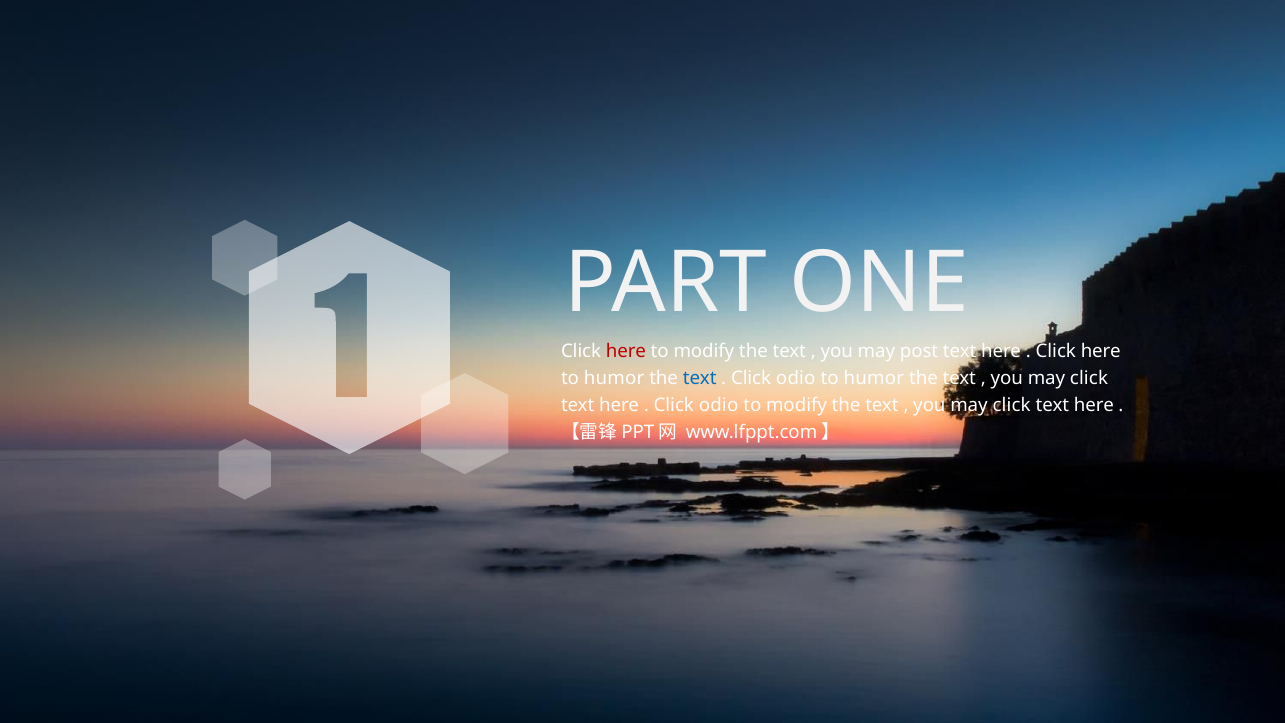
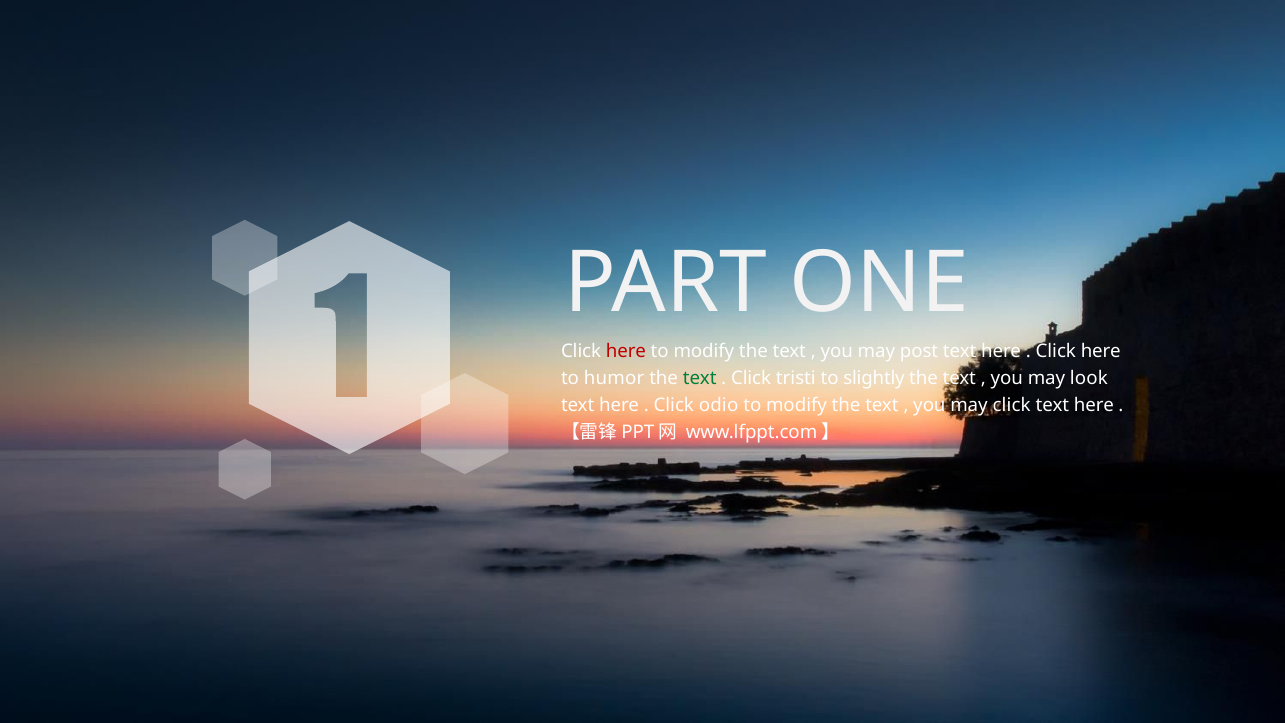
text at (700, 378) colour: blue -> green
odio at (796, 378): odio -> tristi
humor at (874, 378): humor -> slightly
click at (1089, 378): click -> look
